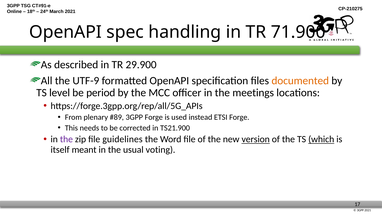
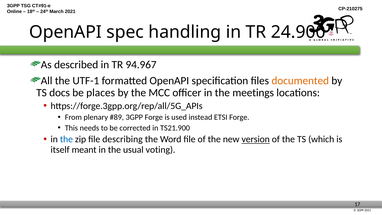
71.900: 71.900 -> 24.900
29.900: 29.900 -> 94.967
UTF-9: UTF-9 -> UTF-1
level: level -> docs
period: period -> places
the at (66, 139) colour: purple -> blue
guidelines: guidelines -> describing
which underline: present -> none
